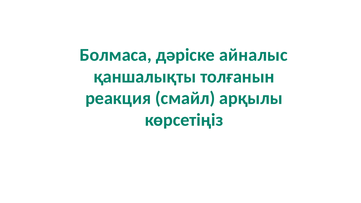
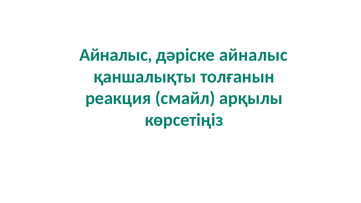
Болмаса at (116, 55): Болмаса -> Айналыс
